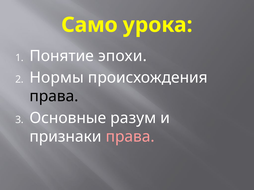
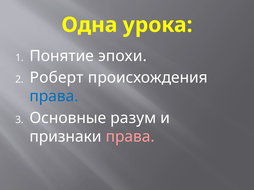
Само: Само -> Одна
Нормы: Нормы -> Роберт
права at (54, 97) colour: black -> blue
